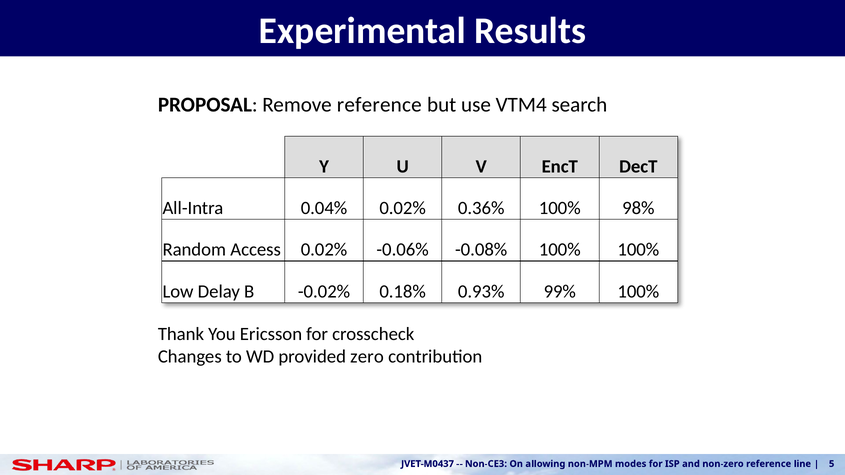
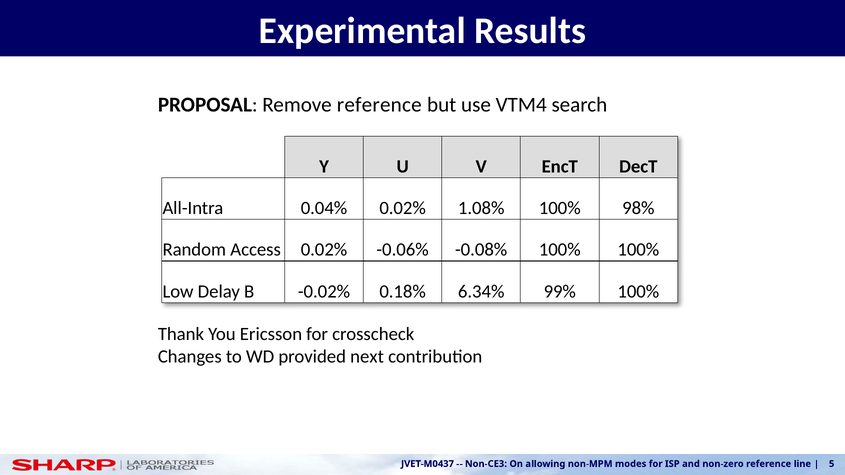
0.36%: 0.36% -> 1.08%
0.93%: 0.93% -> 6.34%
zero: zero -> next
